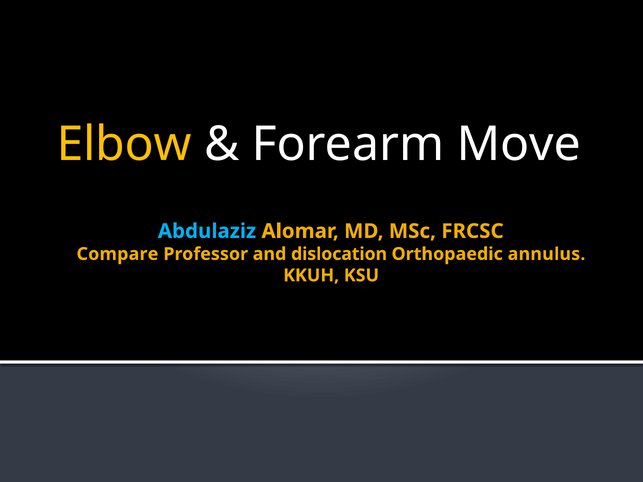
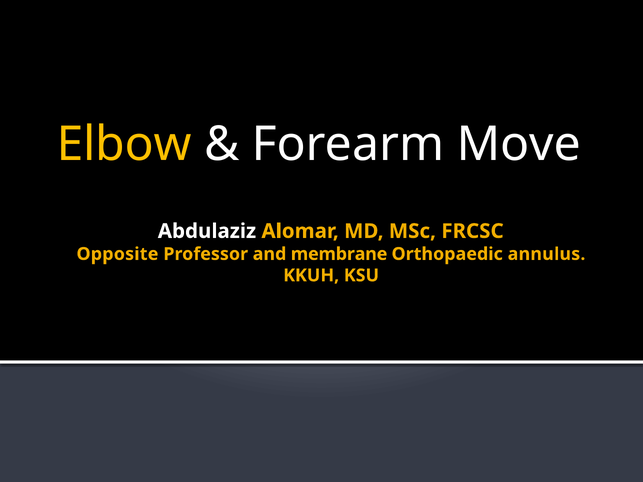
Abdulaziz colour: light blue -> white
Compare: Compare -> Opposite
dislocation: dislocation -> membrane
